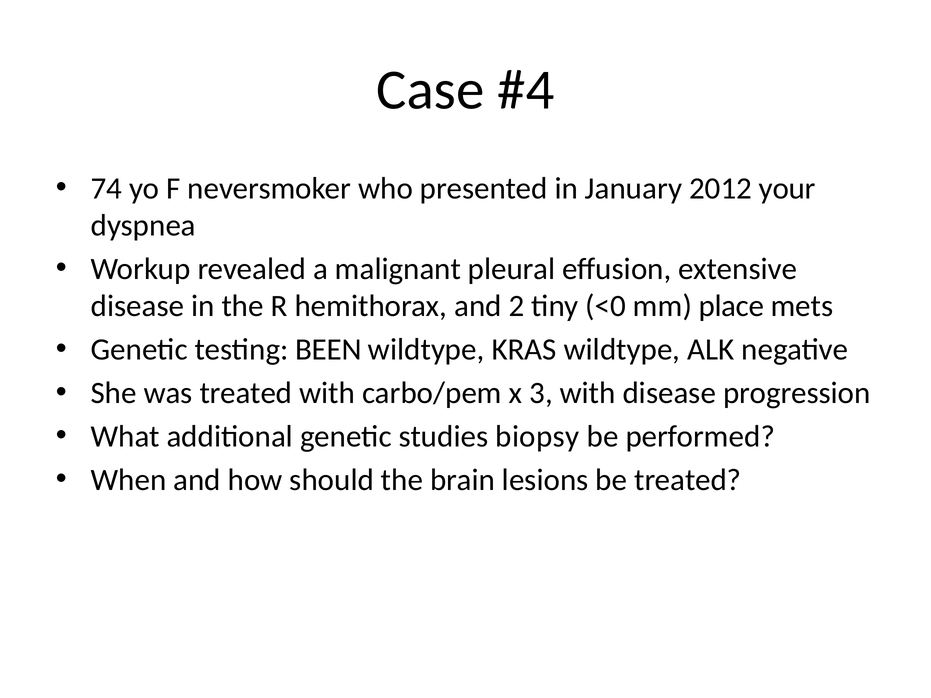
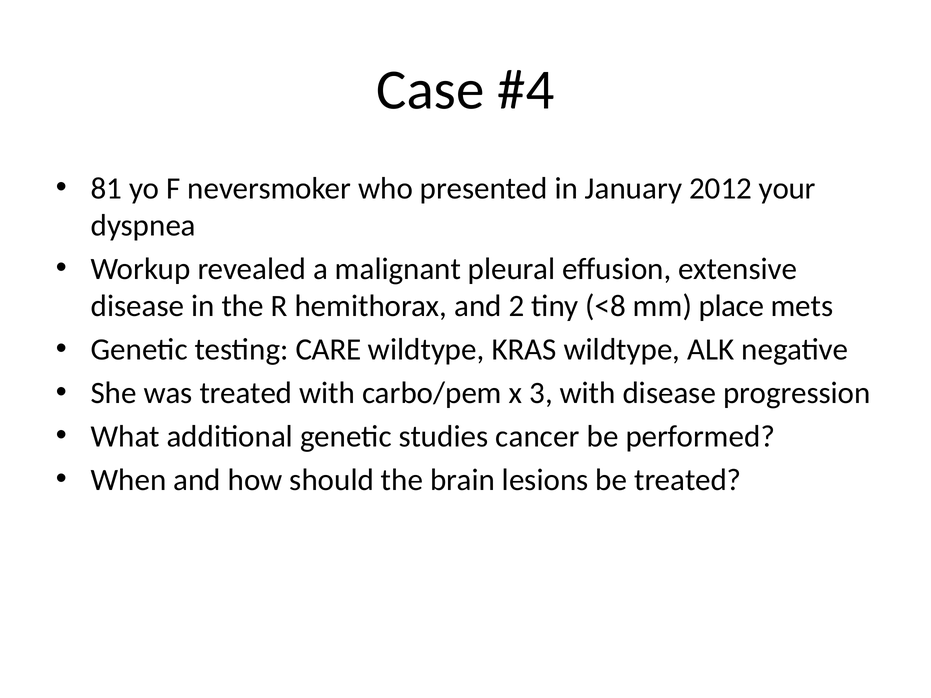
74: 74 -> 81
<0: <0 -> <8
BEEN: BEEN -> CARE
biopsy: biopsy -> cancer
